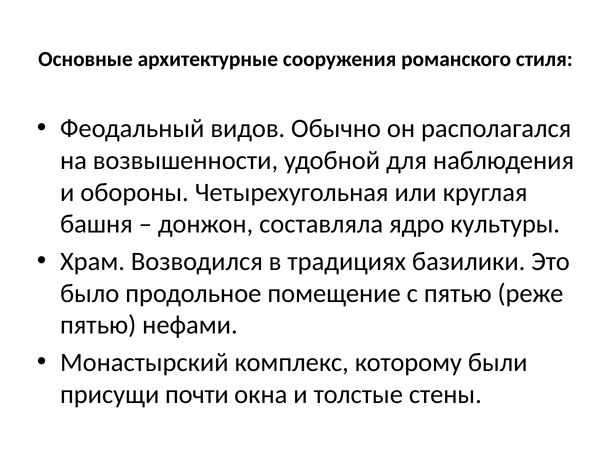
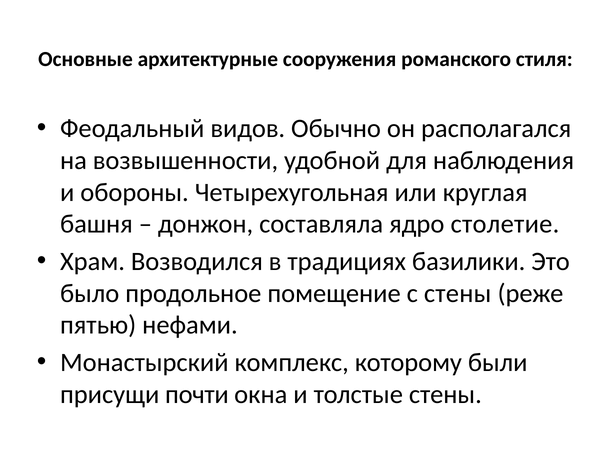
культуры: культуры -> столетие
с пятью: пятью -> стены
